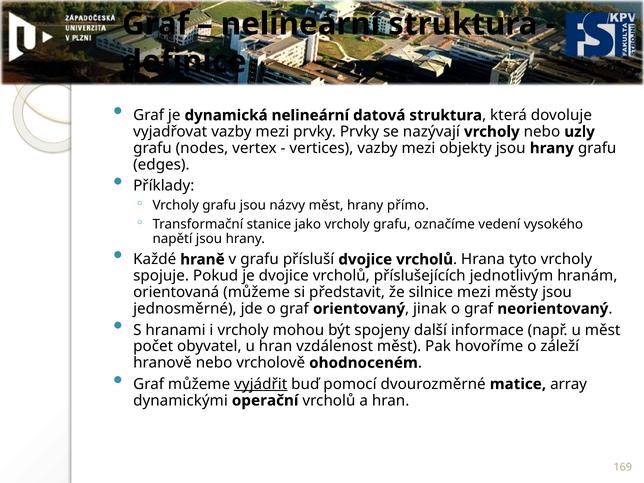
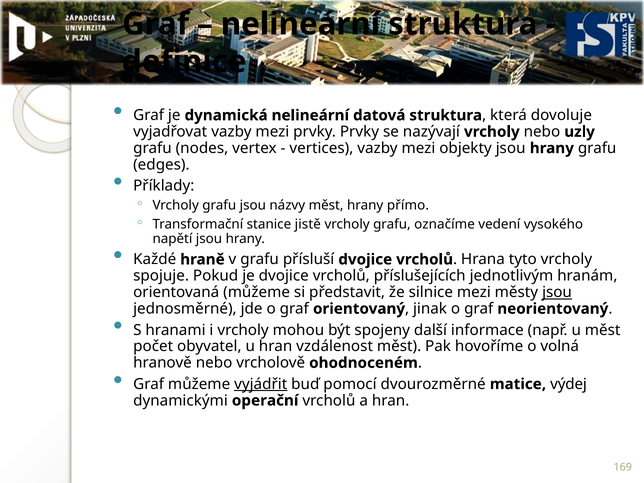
jako: jako -> jistě
jsou at (557, 292) underline: none -> present
záleží: záleží -> volná
array: array -> výdej
